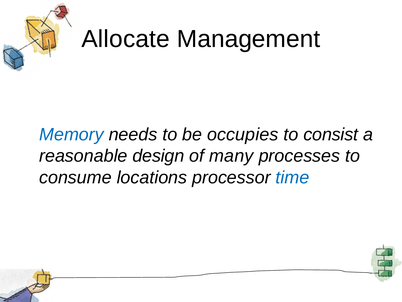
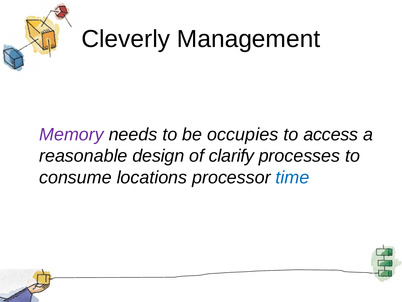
Allocate: Allocate -> Cleverly
Memory colour: blue -> purple
consist: consist -> access
many: many -> clarify
